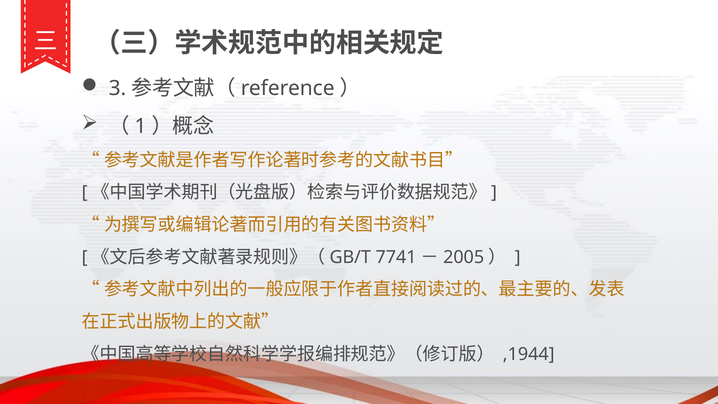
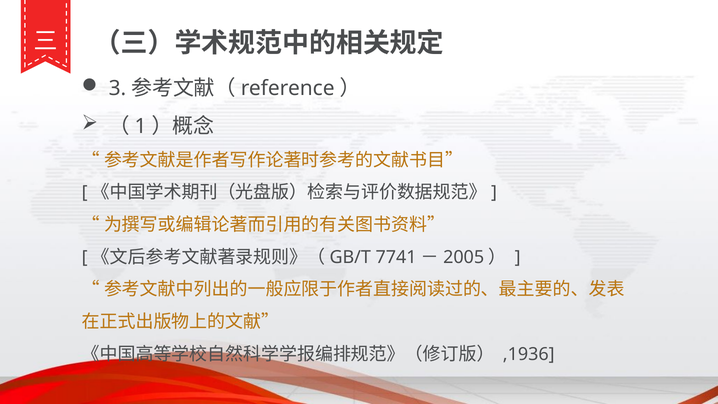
,1944: ,1944 -> ,1936
